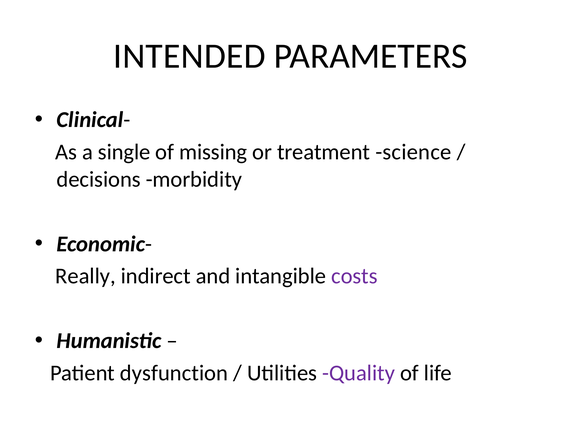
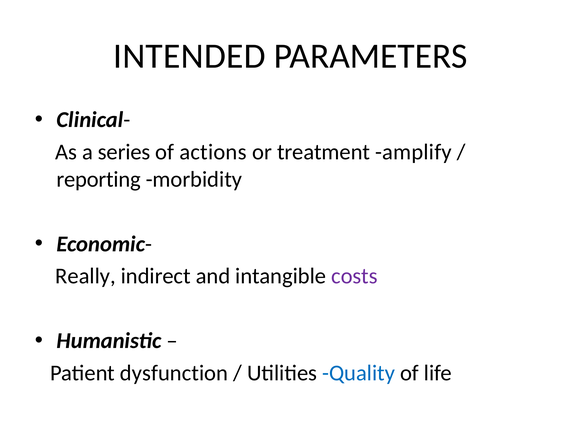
single: single -> series
missing: missing -> actions
science: science -> amplify
decisions: decisions -> reporting
Quality colour: purple -> blue
